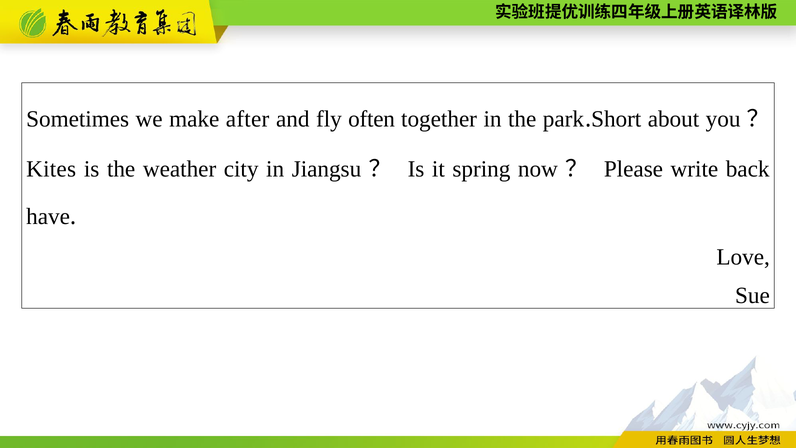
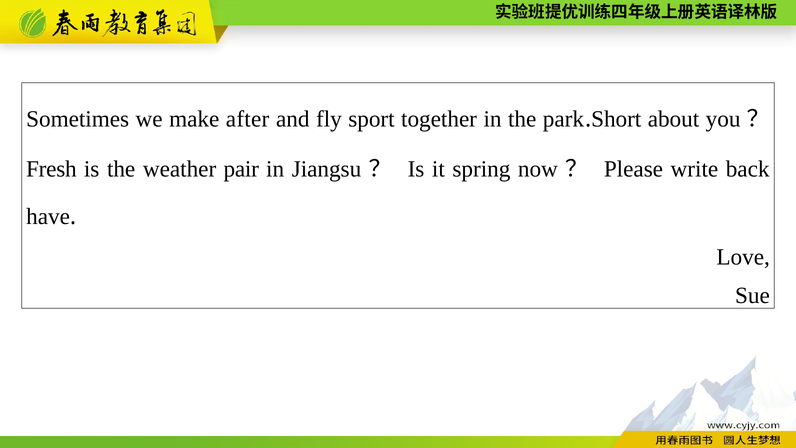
often: often -> sport
Kites: Kites -> Fresh
city: city -> pair
